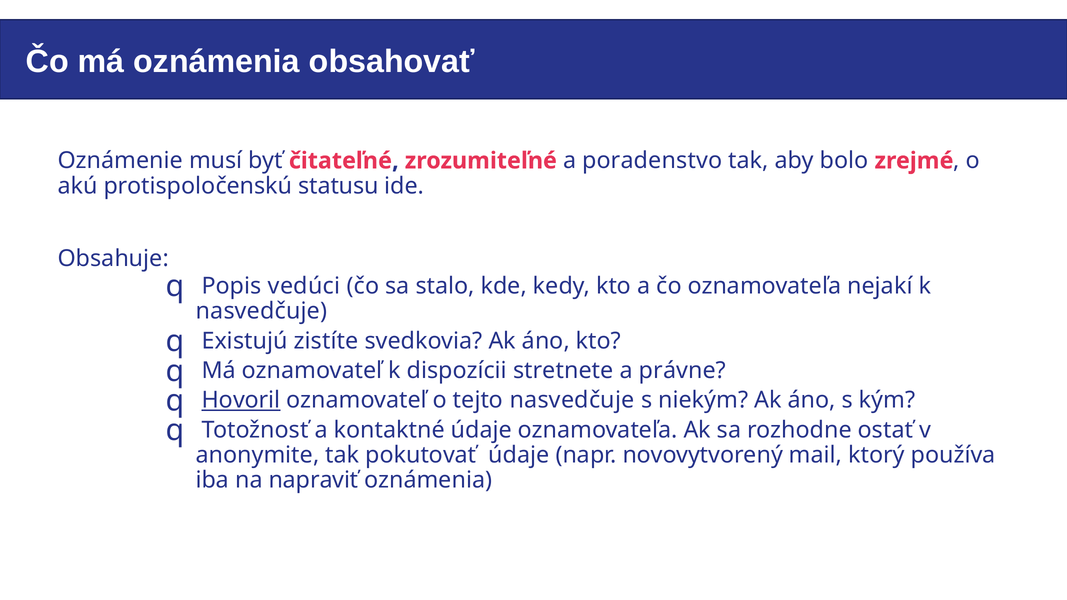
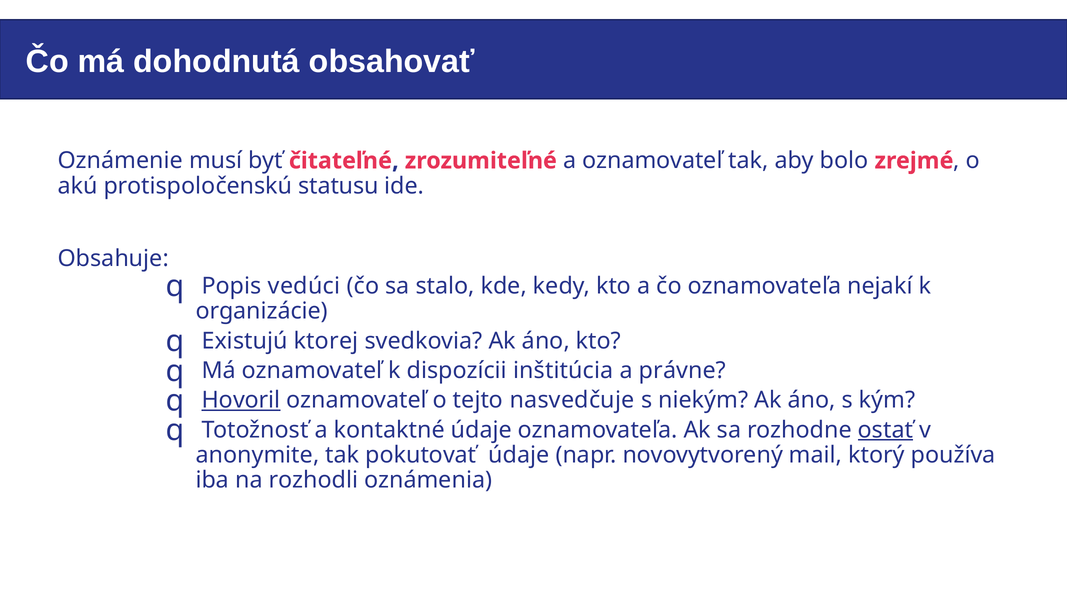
má oznámenia: oznámenia -> dohodnutá
a poradenstvo: poradenstvo -> oznamovateľ
nasvedčuje at (262, 311): nasvedčuje -> organizácie
zistíte: zistíte -> ktorej
stretnete: stretnete -> inštitúcia
ostať underline: none -> present
napraviť: napraviť -> rozhodli
